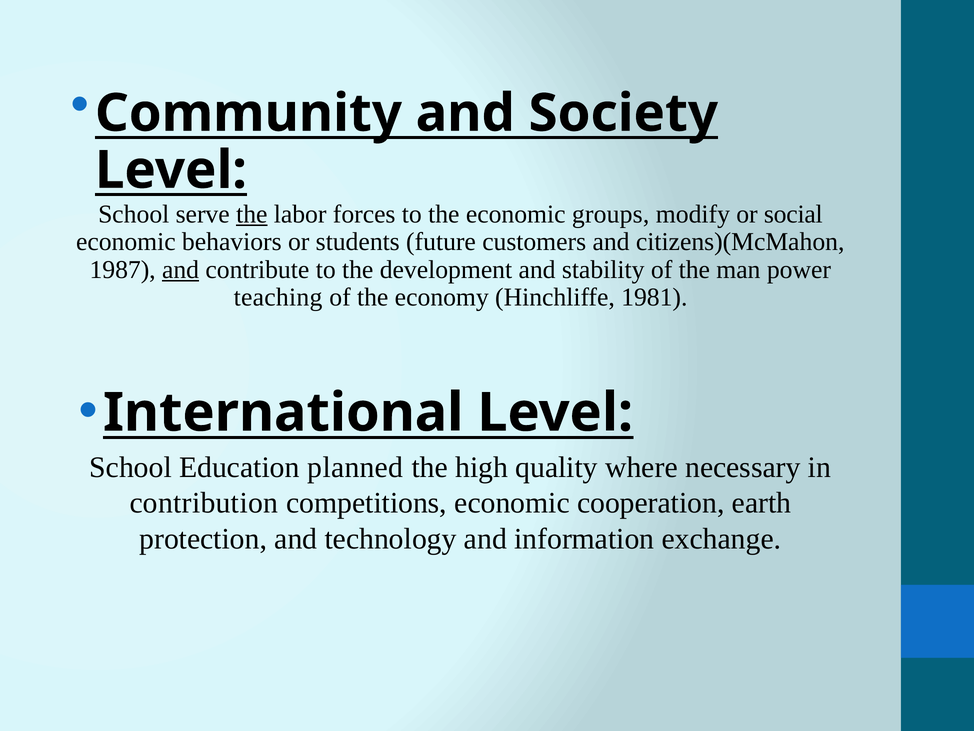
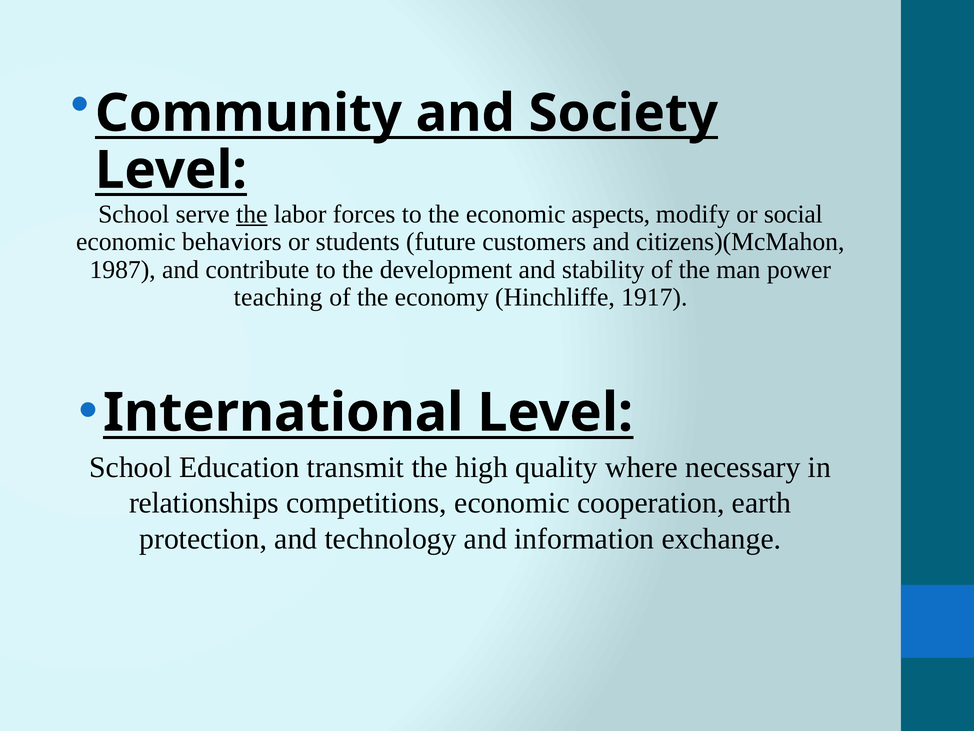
groups: groups -> aspects
and at (181, 269) underline: present -> none
1981: 1981 -> 1917
planned: planned -> transmit
contribution: contribution -> relationships
